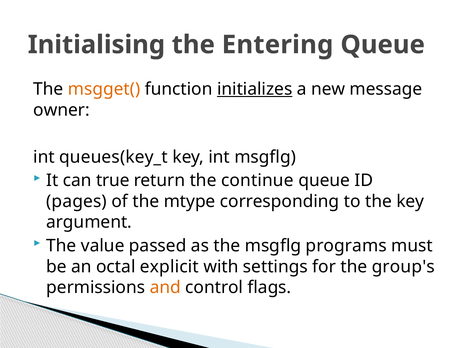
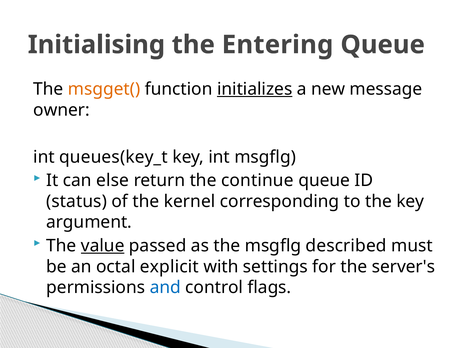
true: true -> else
pages: pages -> status
mtype: mtype -> kernel
value underline: none -> present
programs: programs -> described
group's: group's -> server's
and colour: orange -> blue
